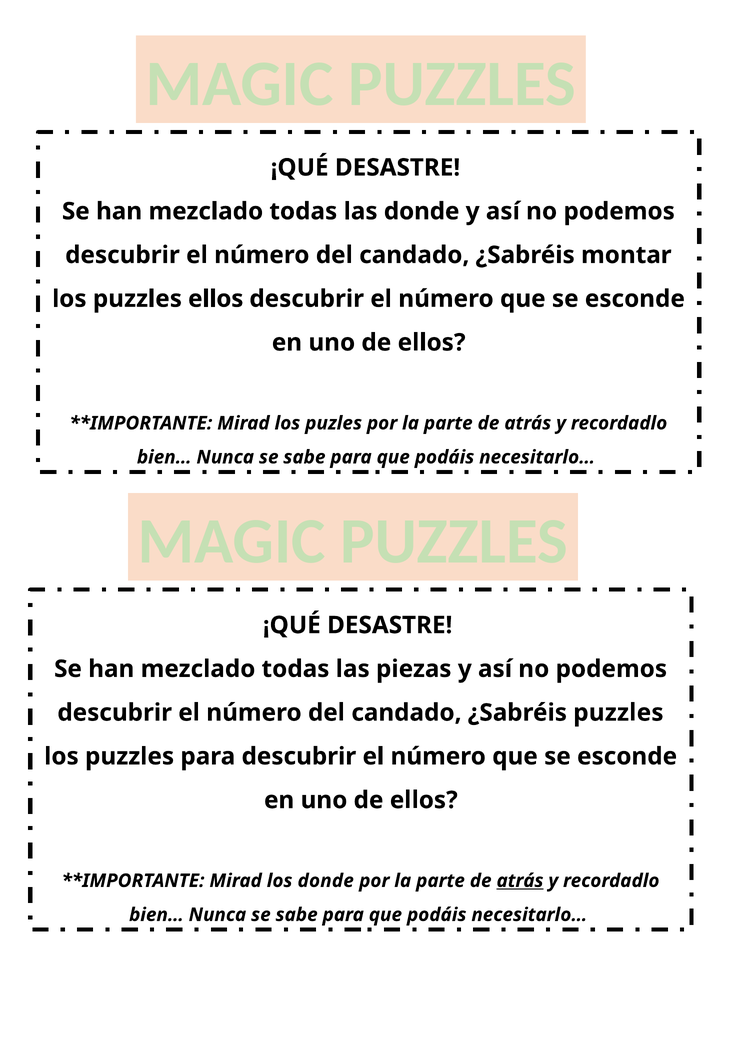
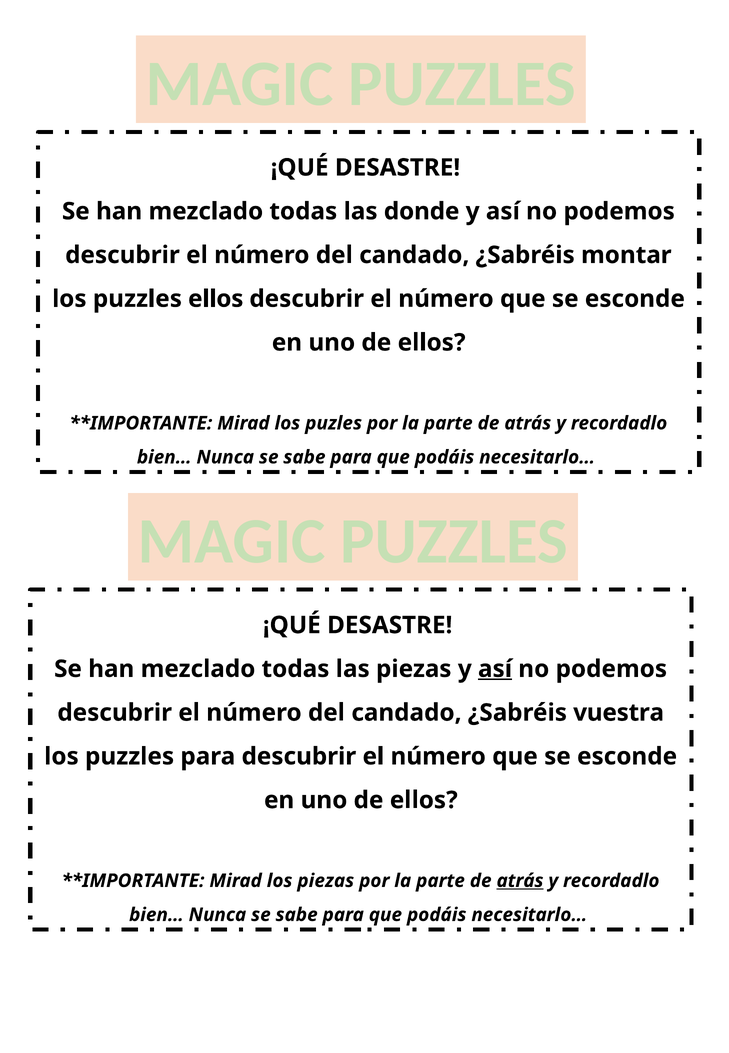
así at (495, 669) underline: none -> present
¿Sabréis puzzles: puzzles -> vuestra
los donde: donde -> piezas
